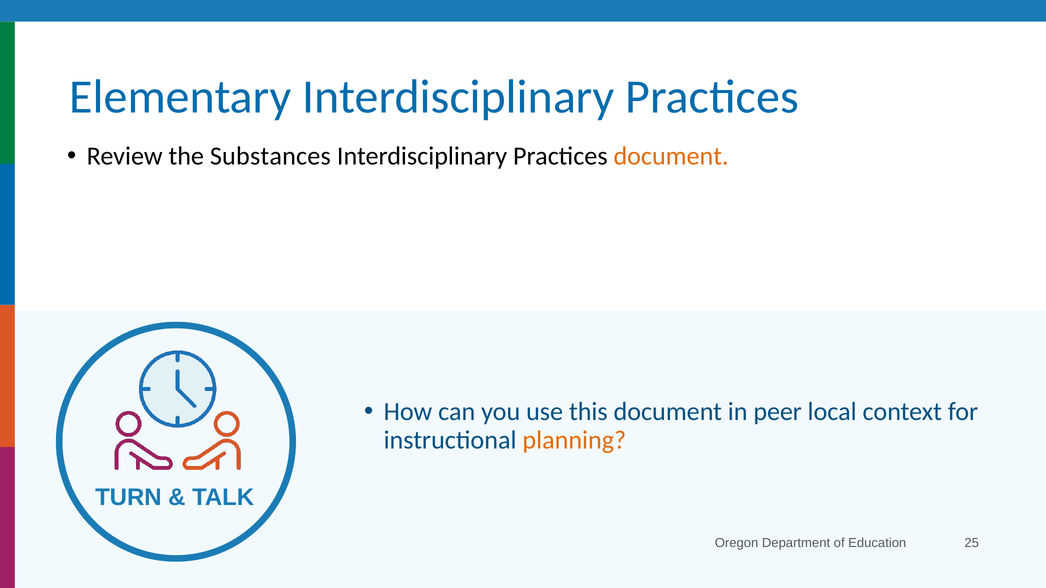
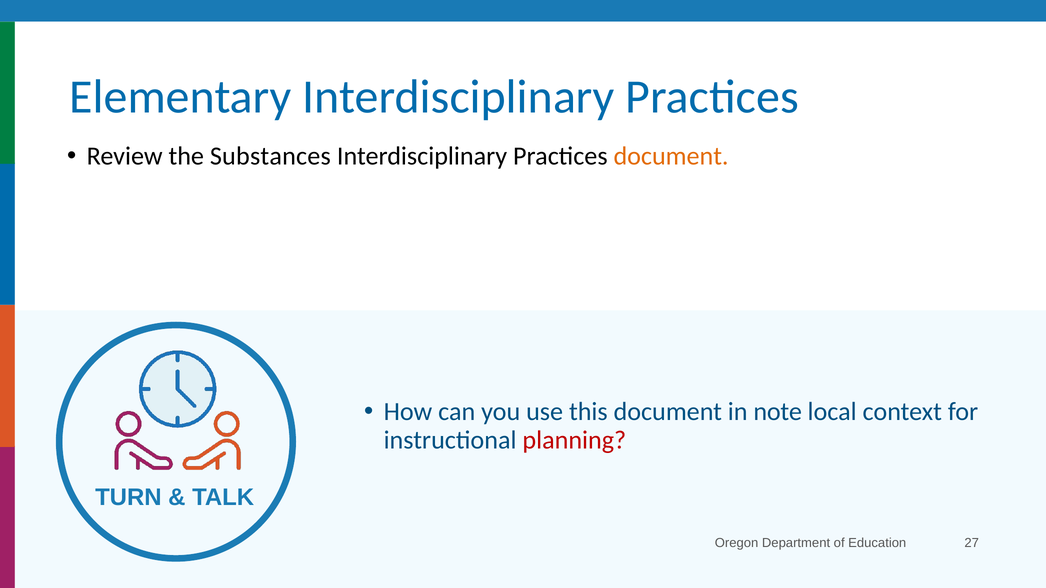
peer: peer -> note
planning colour: orange -> red
25: 25 -> 27
